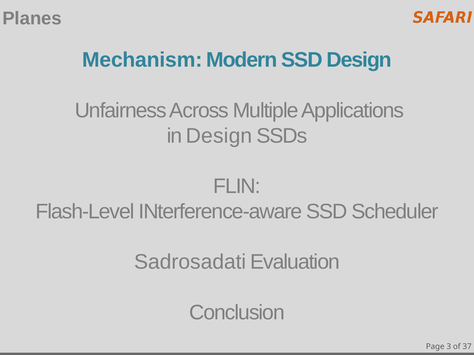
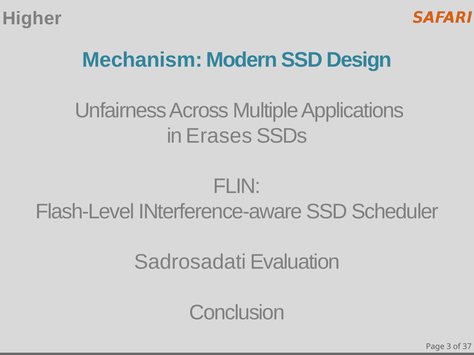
Planes: Planes -> Higher
in Design: Design -> Erases
